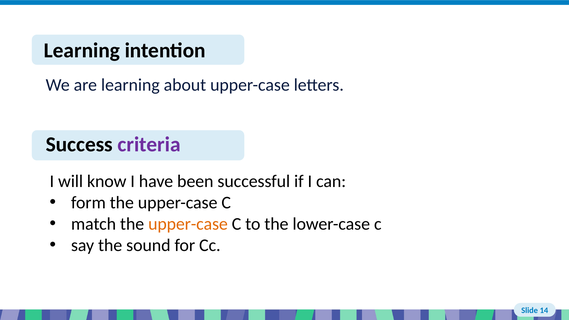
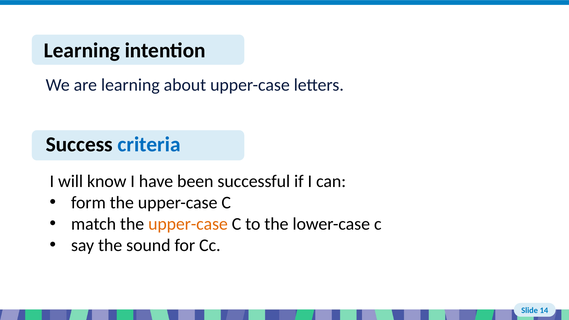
criteria colour: purple -> blue
